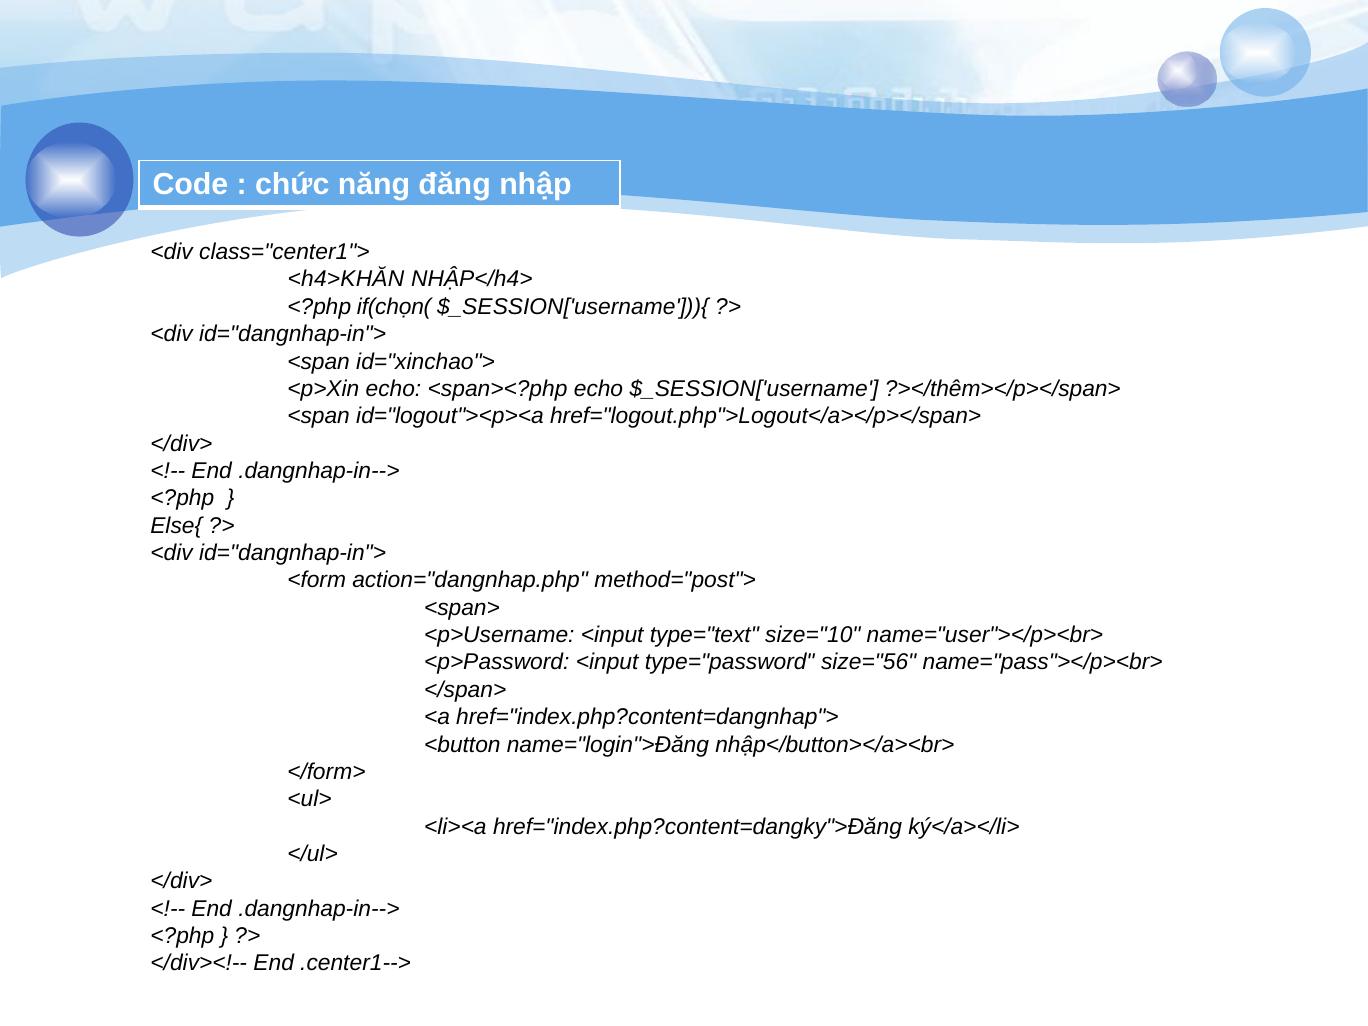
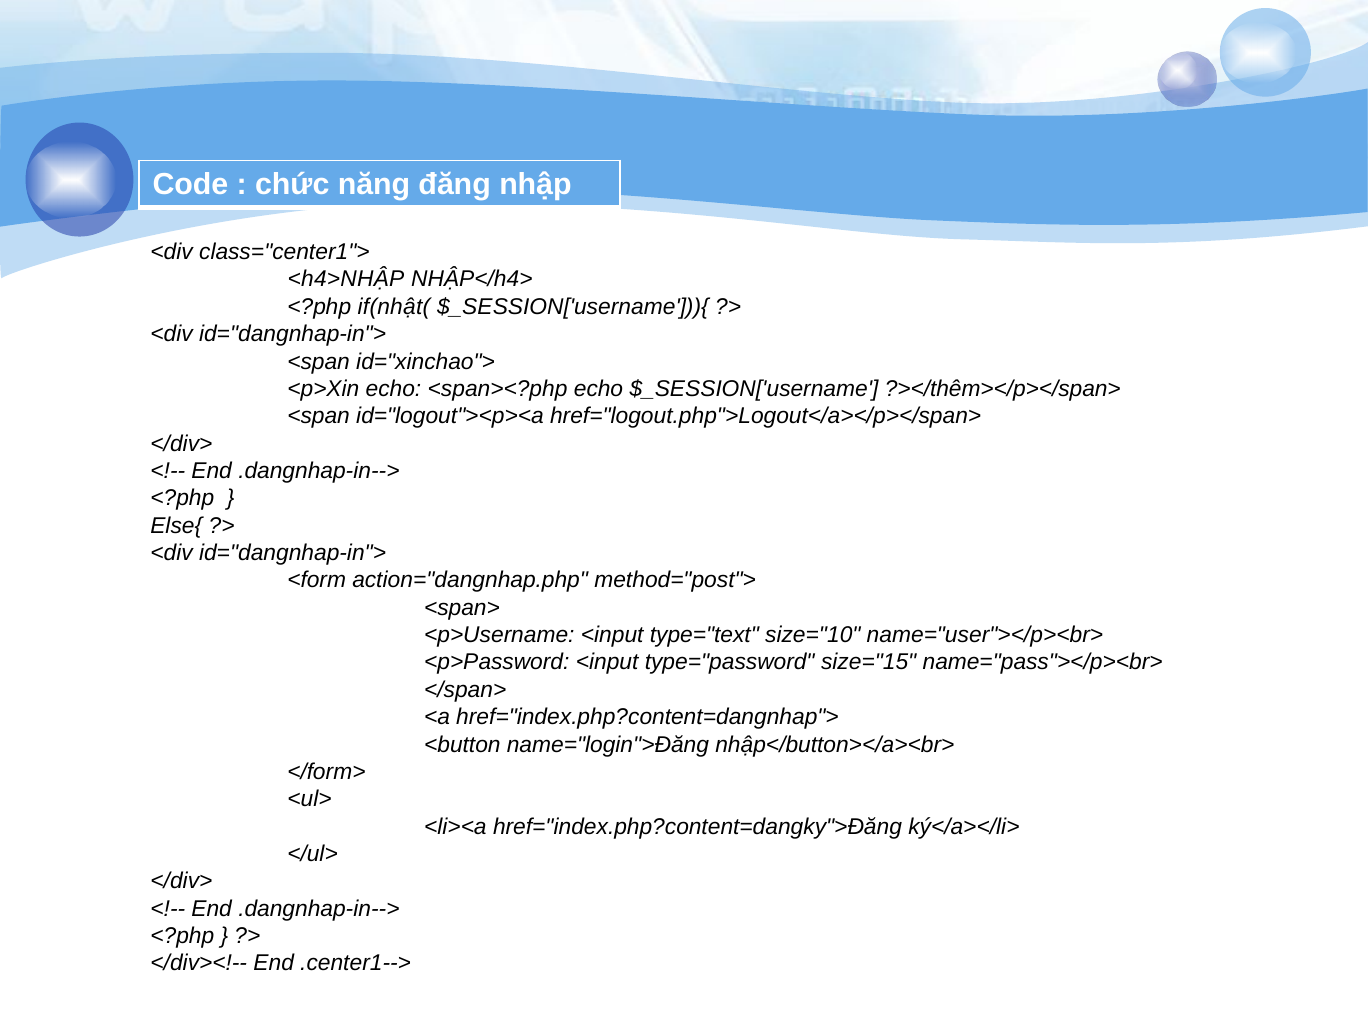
<h4>KHĂN: <h4>KHĂN -> <h4>NHẬP
if(chọn(: if(chọn( -> if(nhật(
size="56: size="56 -> size="15
